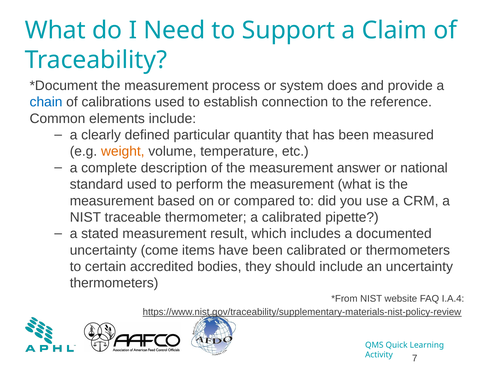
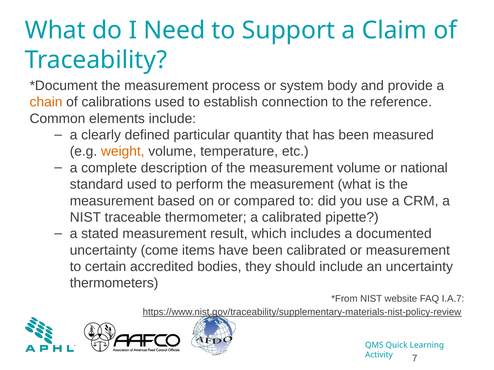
does: does -> body
chain colour: blue -> orange
measurement answer: answer -> volume
or thermometers: thermometers -> measurement
I.A.4: I.A.4 -> I.A.7
